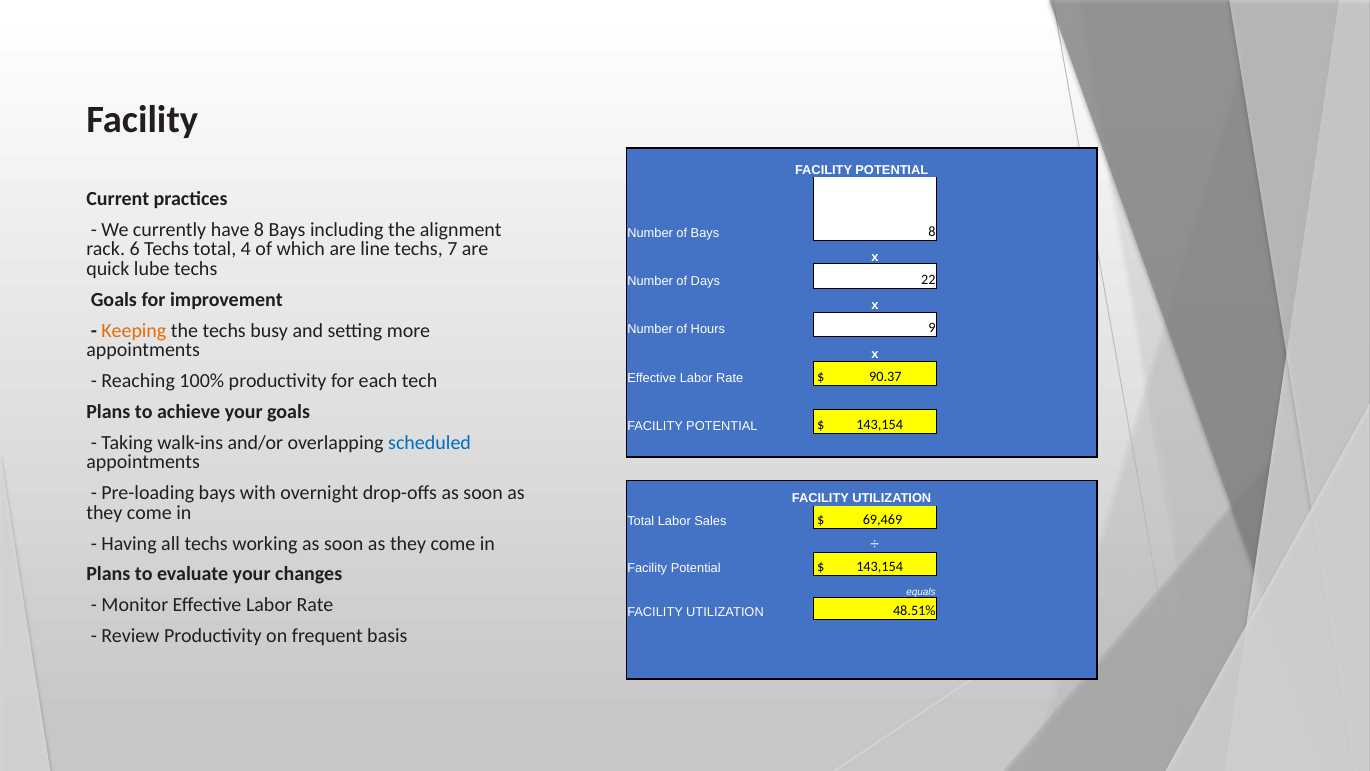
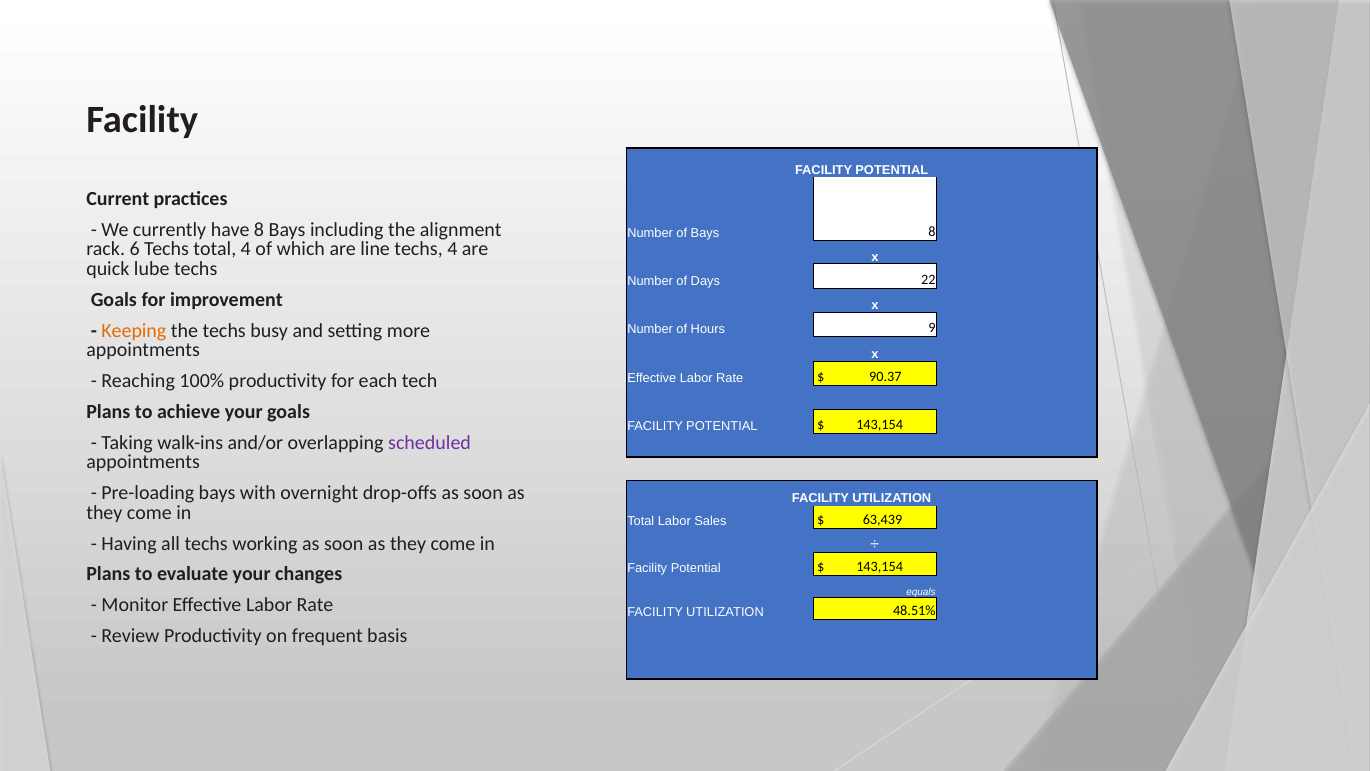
techs 7: 7 -> 4
scheduled colour: blue -> purple
69,469: 69,469 -> 63,439
